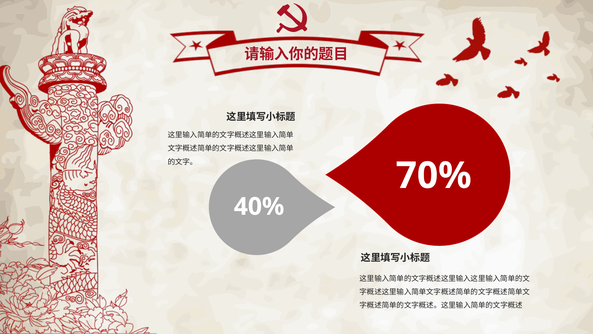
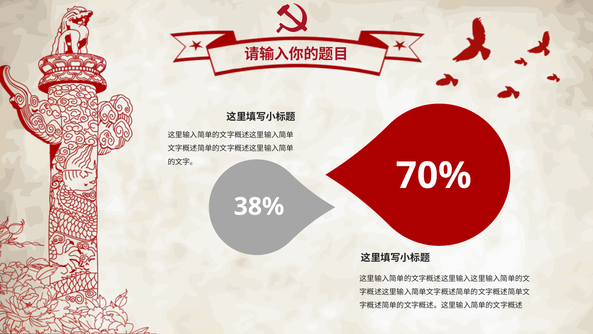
40%: 40% -> 38%
